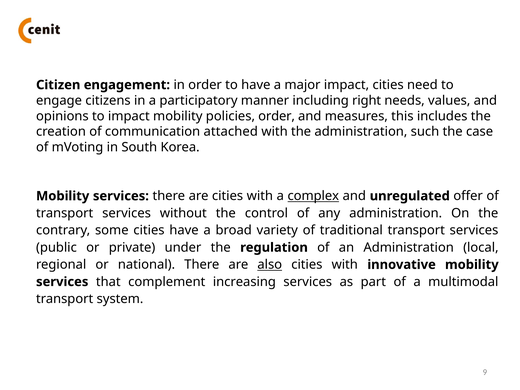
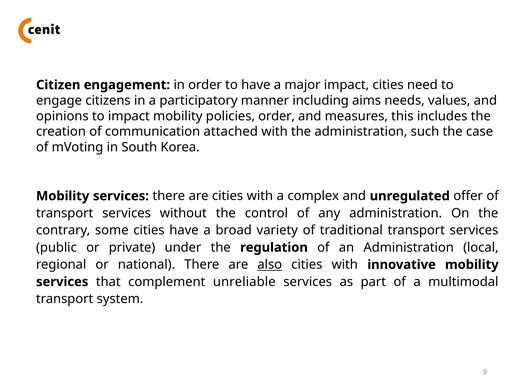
right: right -> aims
complex underline: present -> none
increasing: increasing -> unreliable
